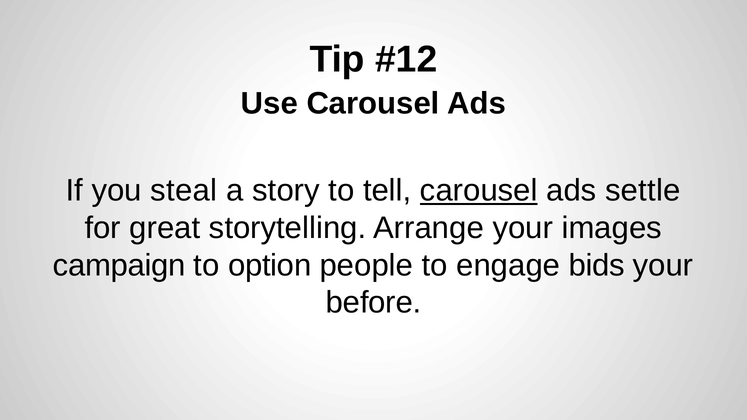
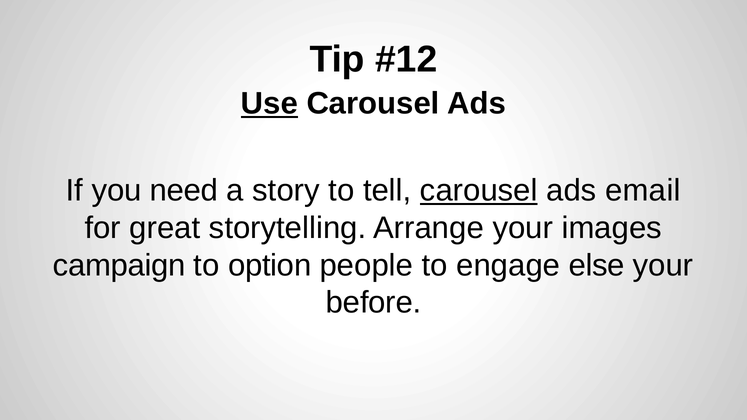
Use underline: none -> present
steal: steal -> need
settle: settle -> email
bids: bids -> else
